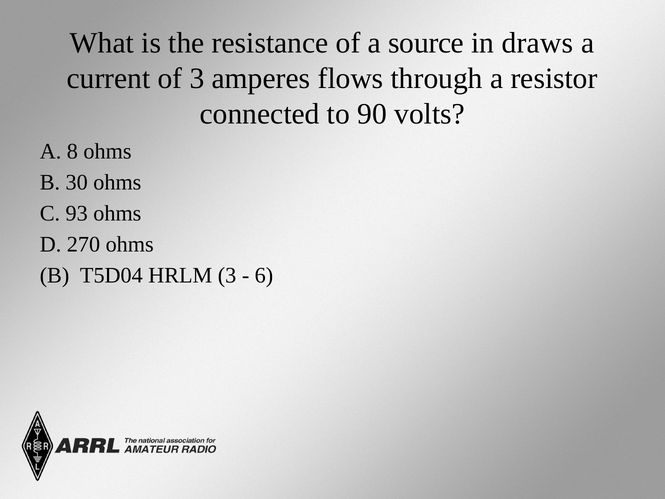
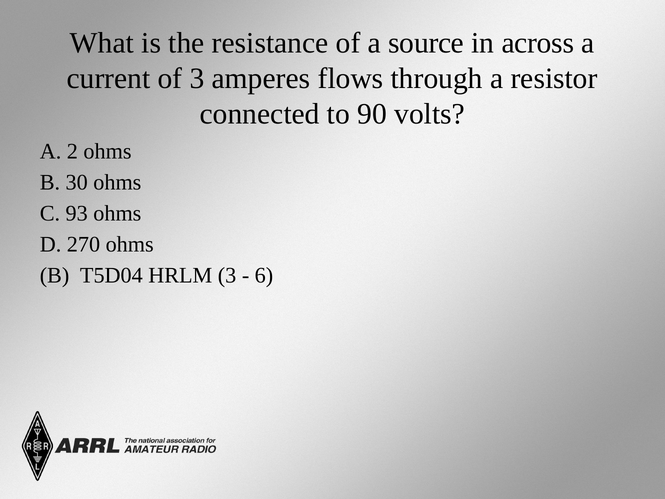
draws: draws -> across
8: 8 -> 2
